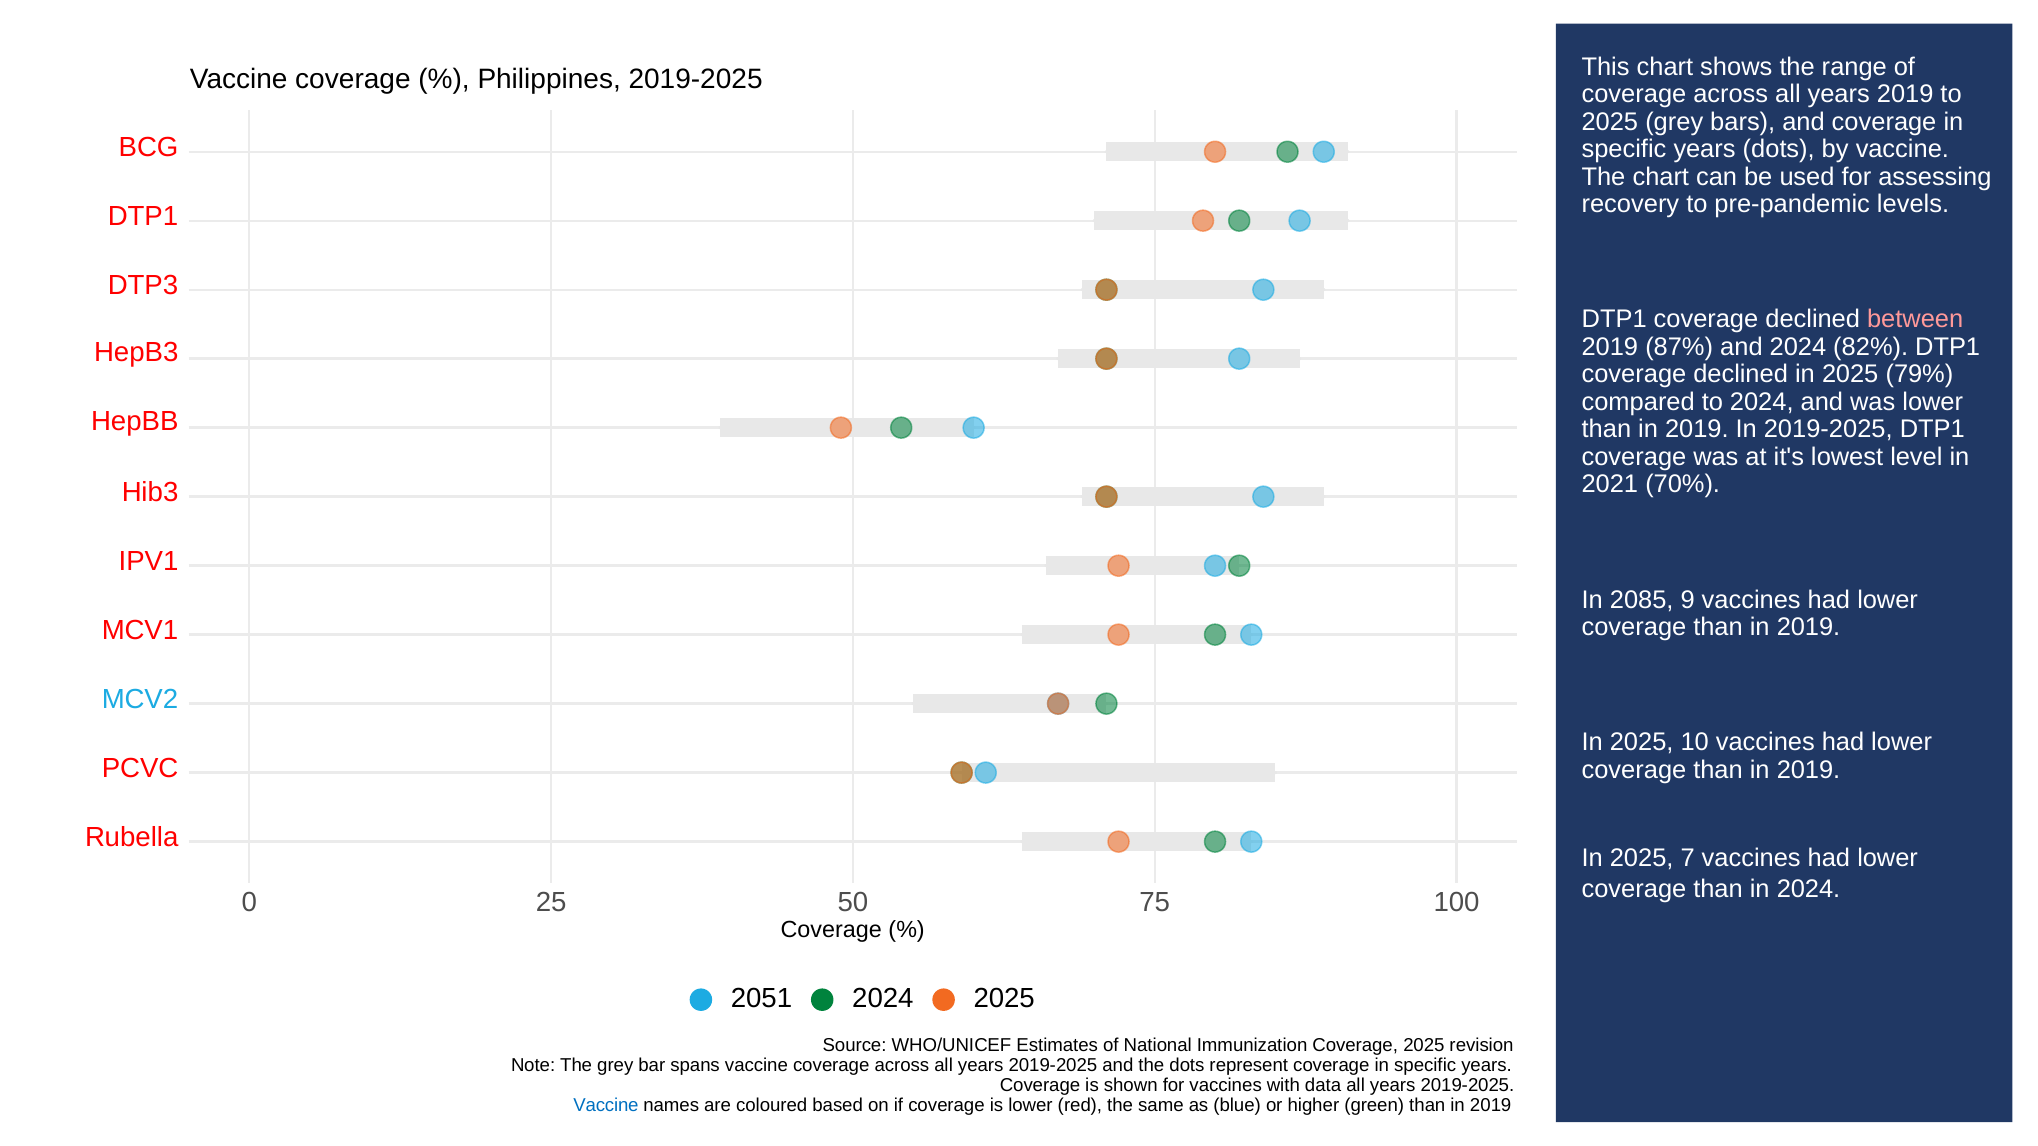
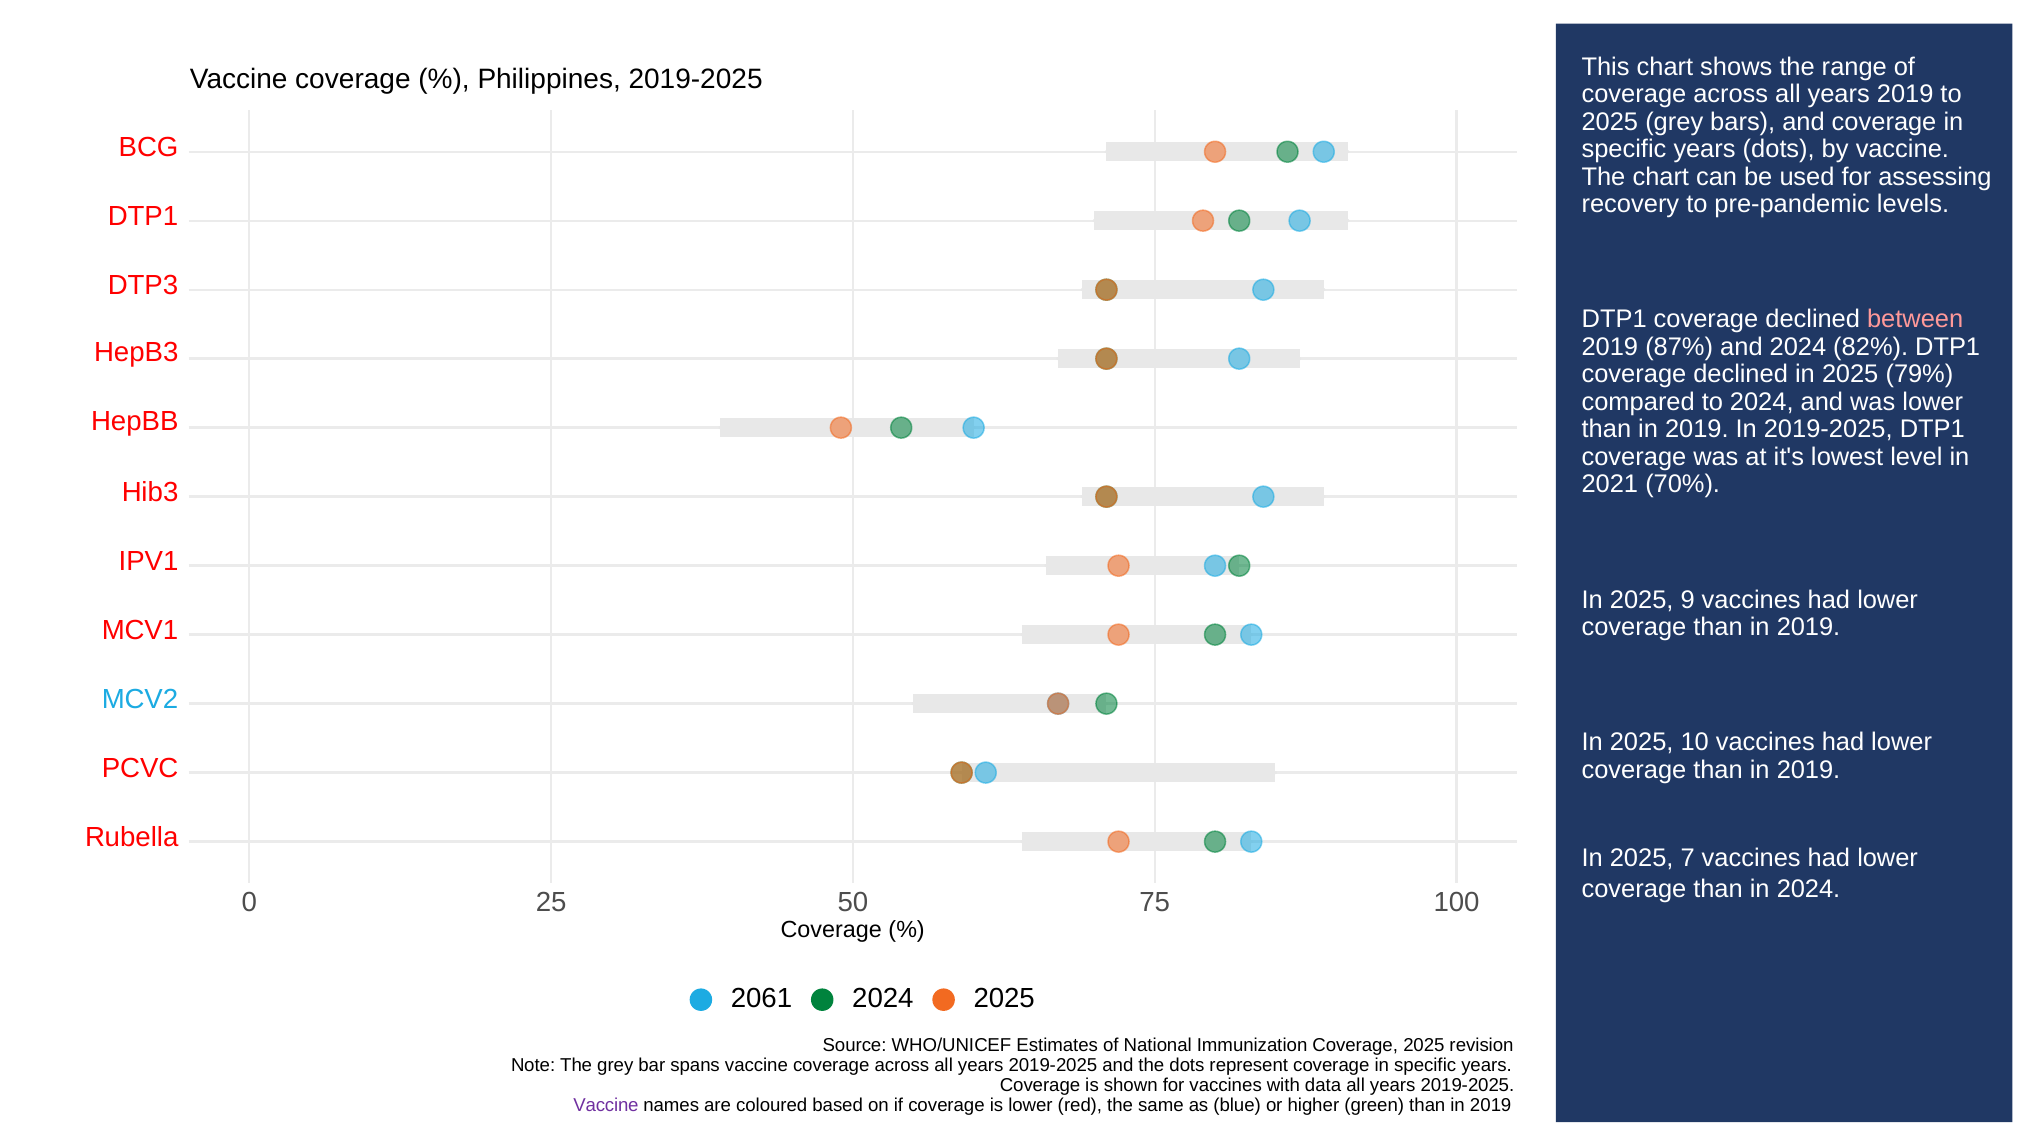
2085 at (1642, 600): 2085 -> 2025
2051: 2051 -> 2061
Vaccine at (606, 1106) colour: blue -> purple
